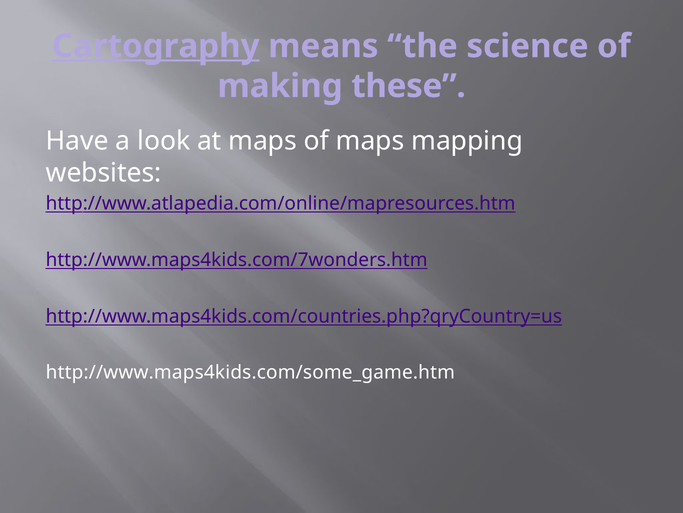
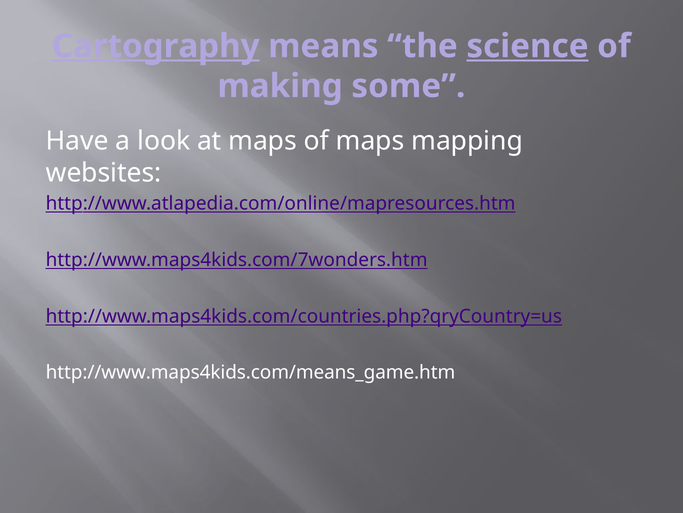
science underline: none -> present
these: these -> some
http://www.maps4kids.com/some_game.htm: http://www.maps4kids.com/some_game.htm -> http://www.maps4kids.com/means_game.htm
